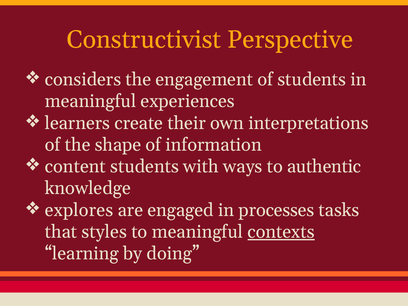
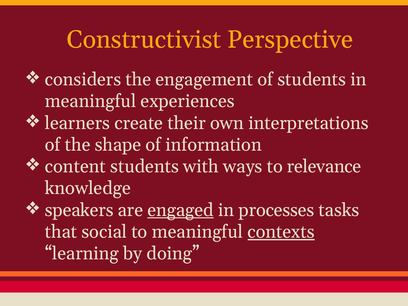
authentic: authentic -> relevance
explores: explores -> speakers
engaged underline: none -> present
styles: styles -> social
